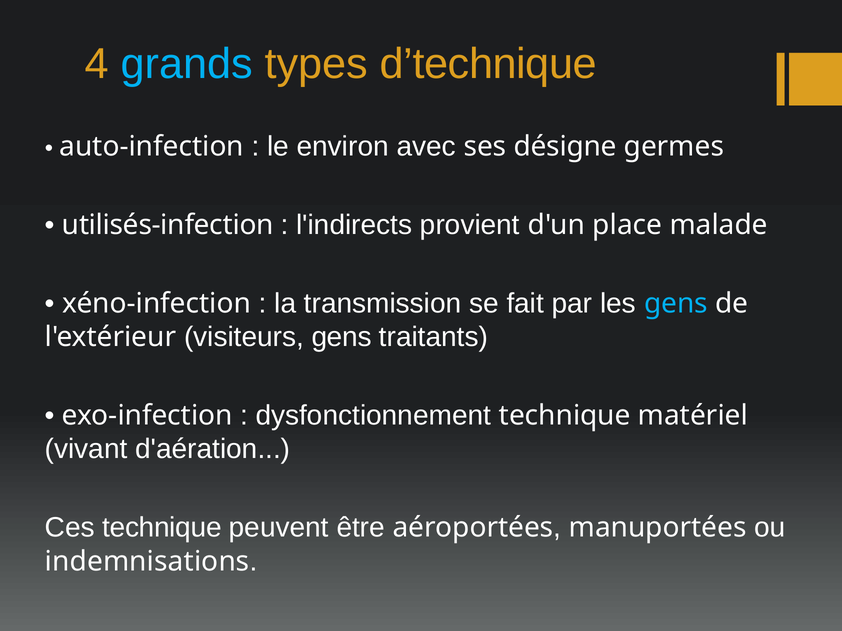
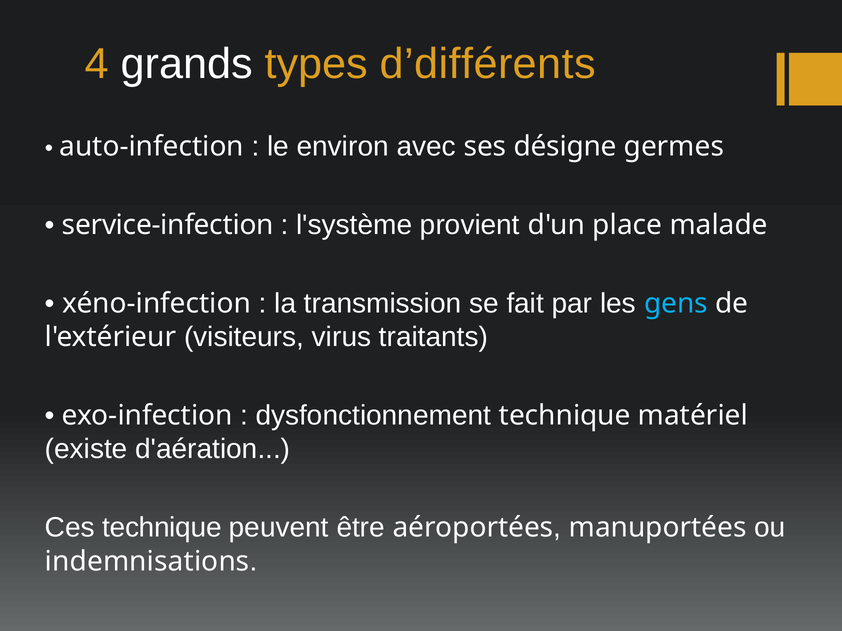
grands colour: light blue -> white
d’technique: d’technique -> d’différents
utilisés-infection: utilisés-infection -> service-infection
l'indirects: l'indirects -> l'système
visiteurs gens: gens -> virus
vivant: vivant -> existe
